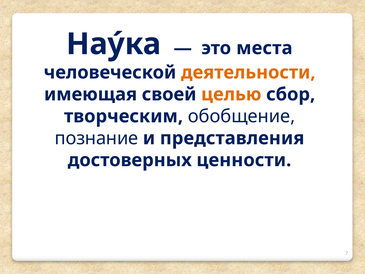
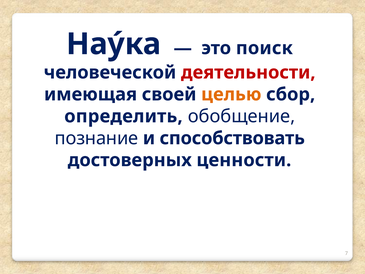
места: места -> поиск
деятельности colour: orange -> red
творческим: творческим -> определить
представления: представления -> способствовать
